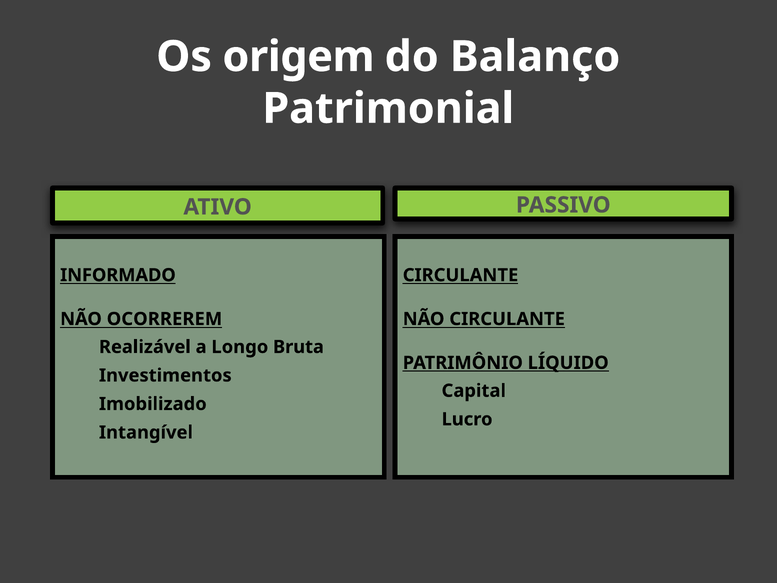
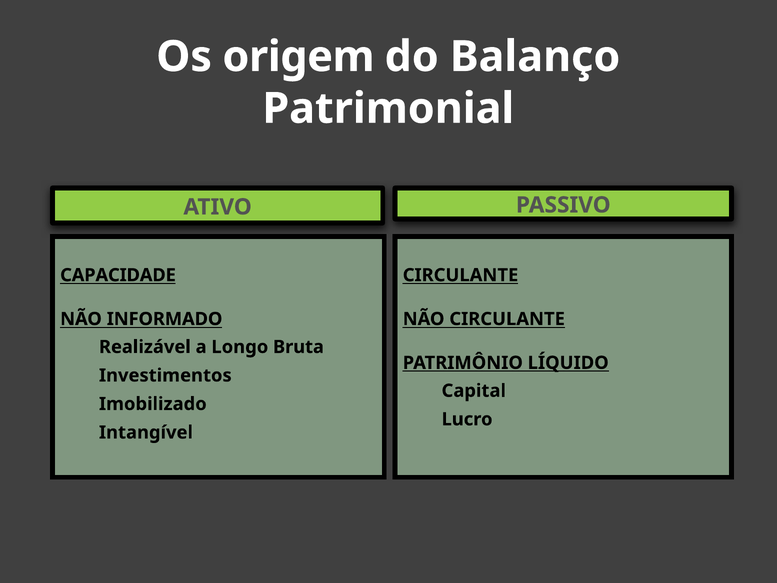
INFORMADO: INFORMADO -> CAPACIDADE
OCORREREM: OCORREREM -> INFORMADO
